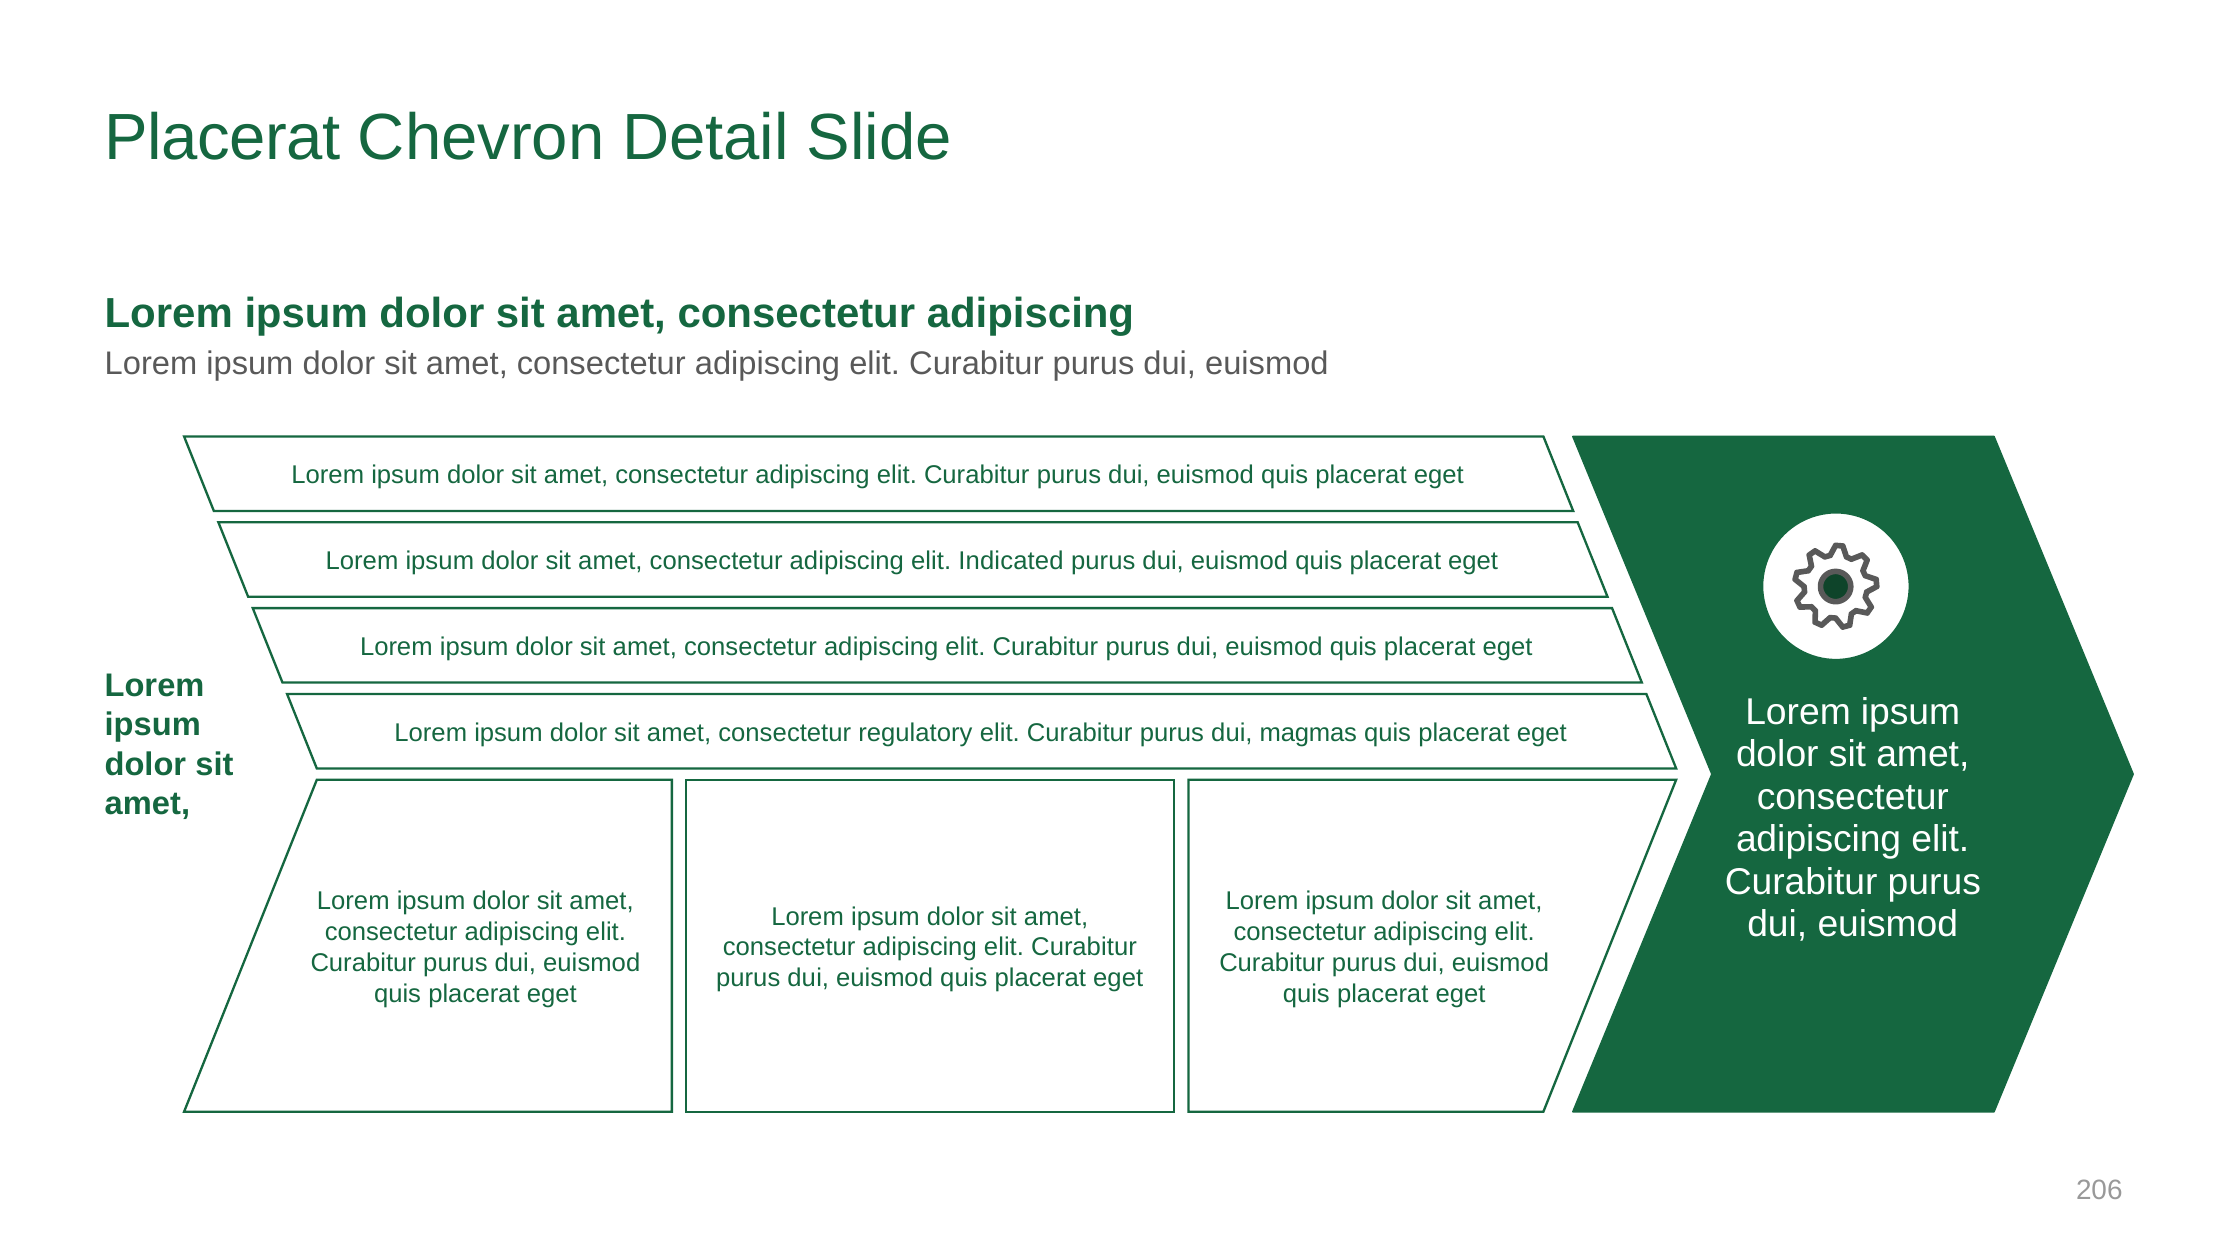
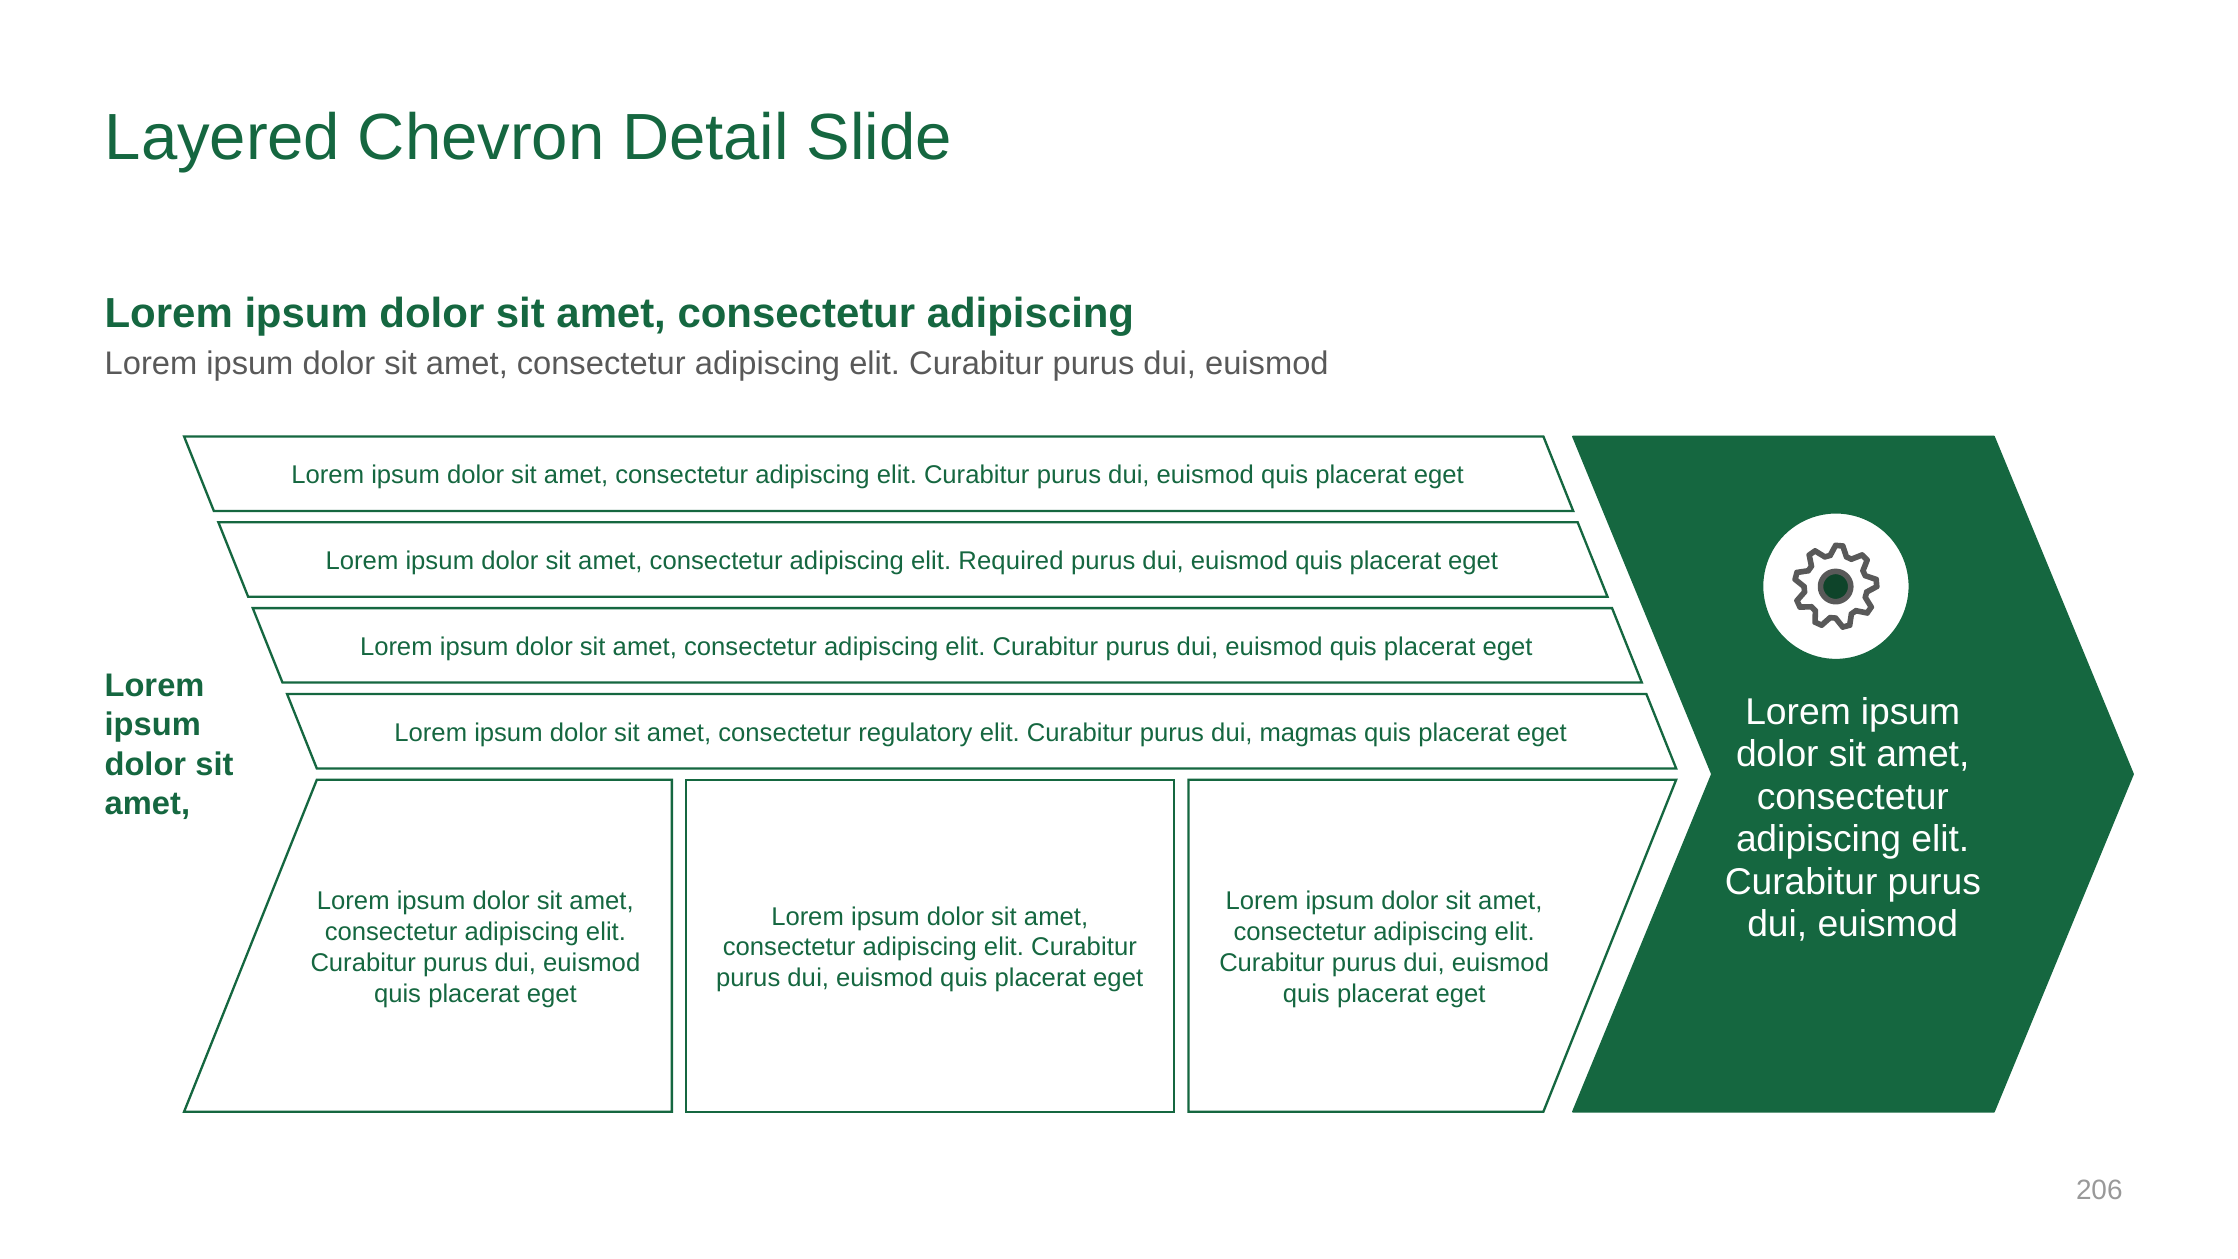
Placerat at (223, 138): Placerat -> Layered
Indicated: Indicated -> Required
